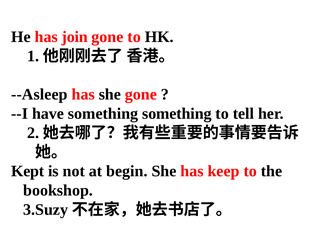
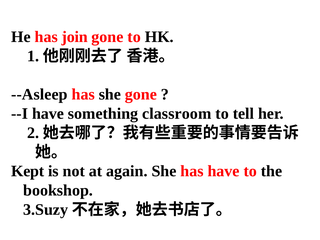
something something: something -> classroom
begin: begin -> again
has keep: keep -> have
